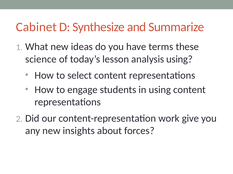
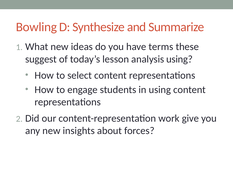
Cabinet: Cabinet -> Bowling
science: science -> suggest
